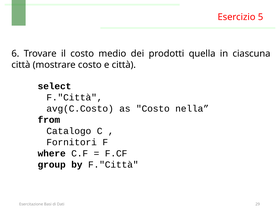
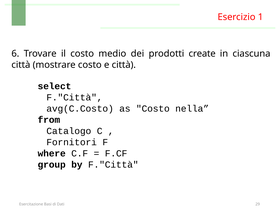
5: 5 -> 1
quella: quella -> create
